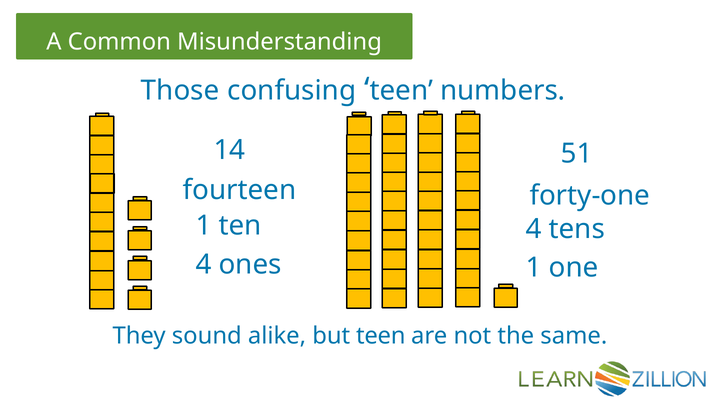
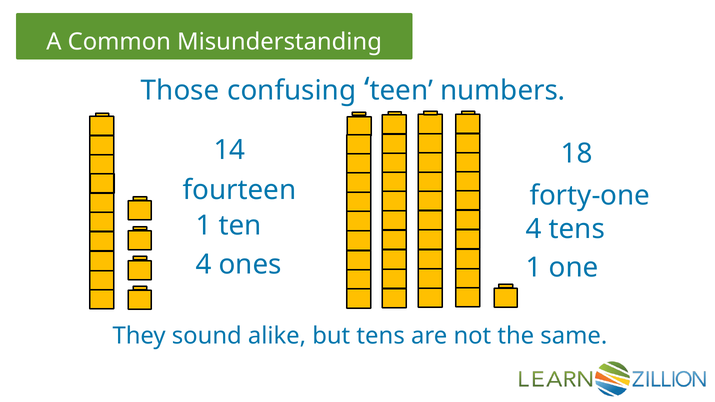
51: 51 -> 18
but teen: teen -> tens
